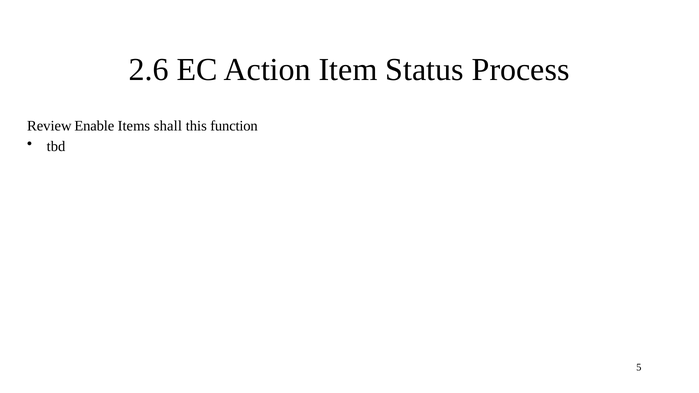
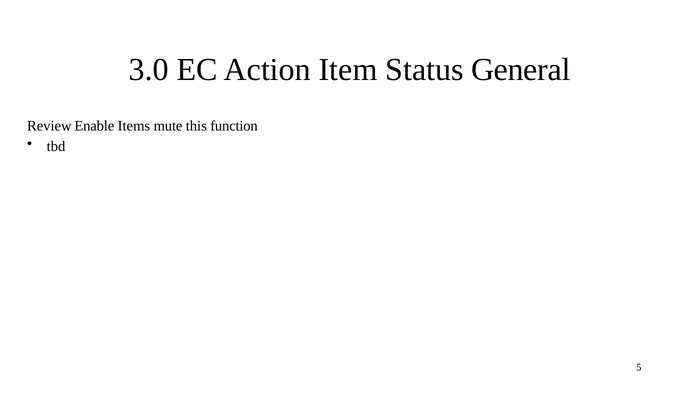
2.6: 2.6 -> 3.0
Process: Process -> General
shall: shall -> mute
